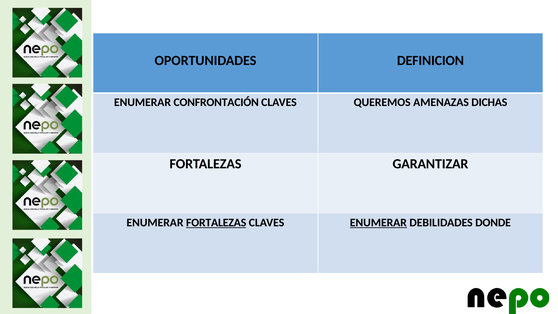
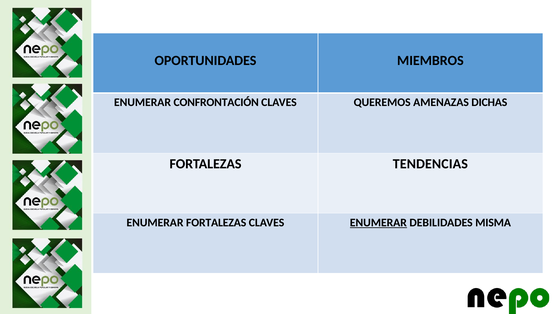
DEFINICION: DEFINICION -> MIEMBROS
GARANTIZAR: GARANTIZAR -> TENDENCIAS
FORTALEZAS at (216, 222) underline: present -> none
DONDE: DONDE -> MISMA
